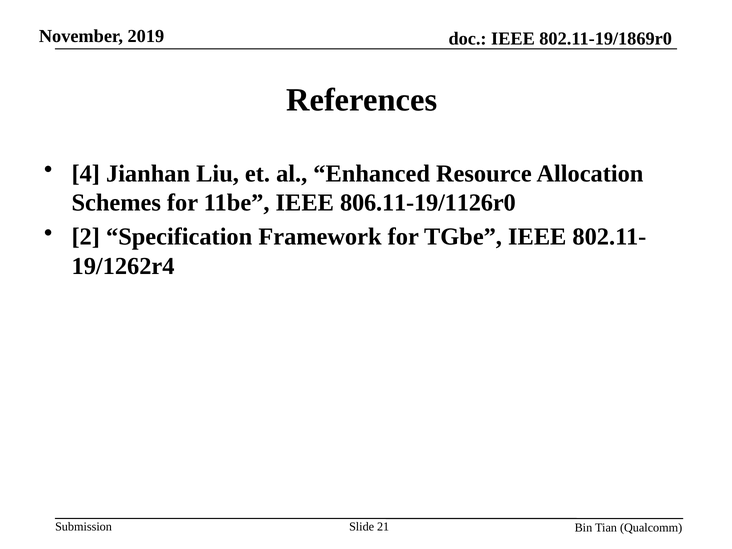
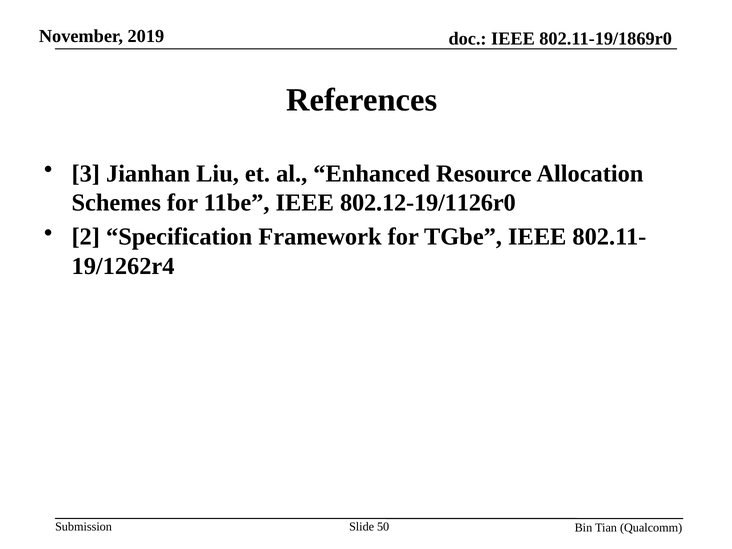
4: 4 -> 3
806.11-19/1126r0: 806.11-19/1126r0 -> 802.12-19/1126r0
21: 21 -> 50
